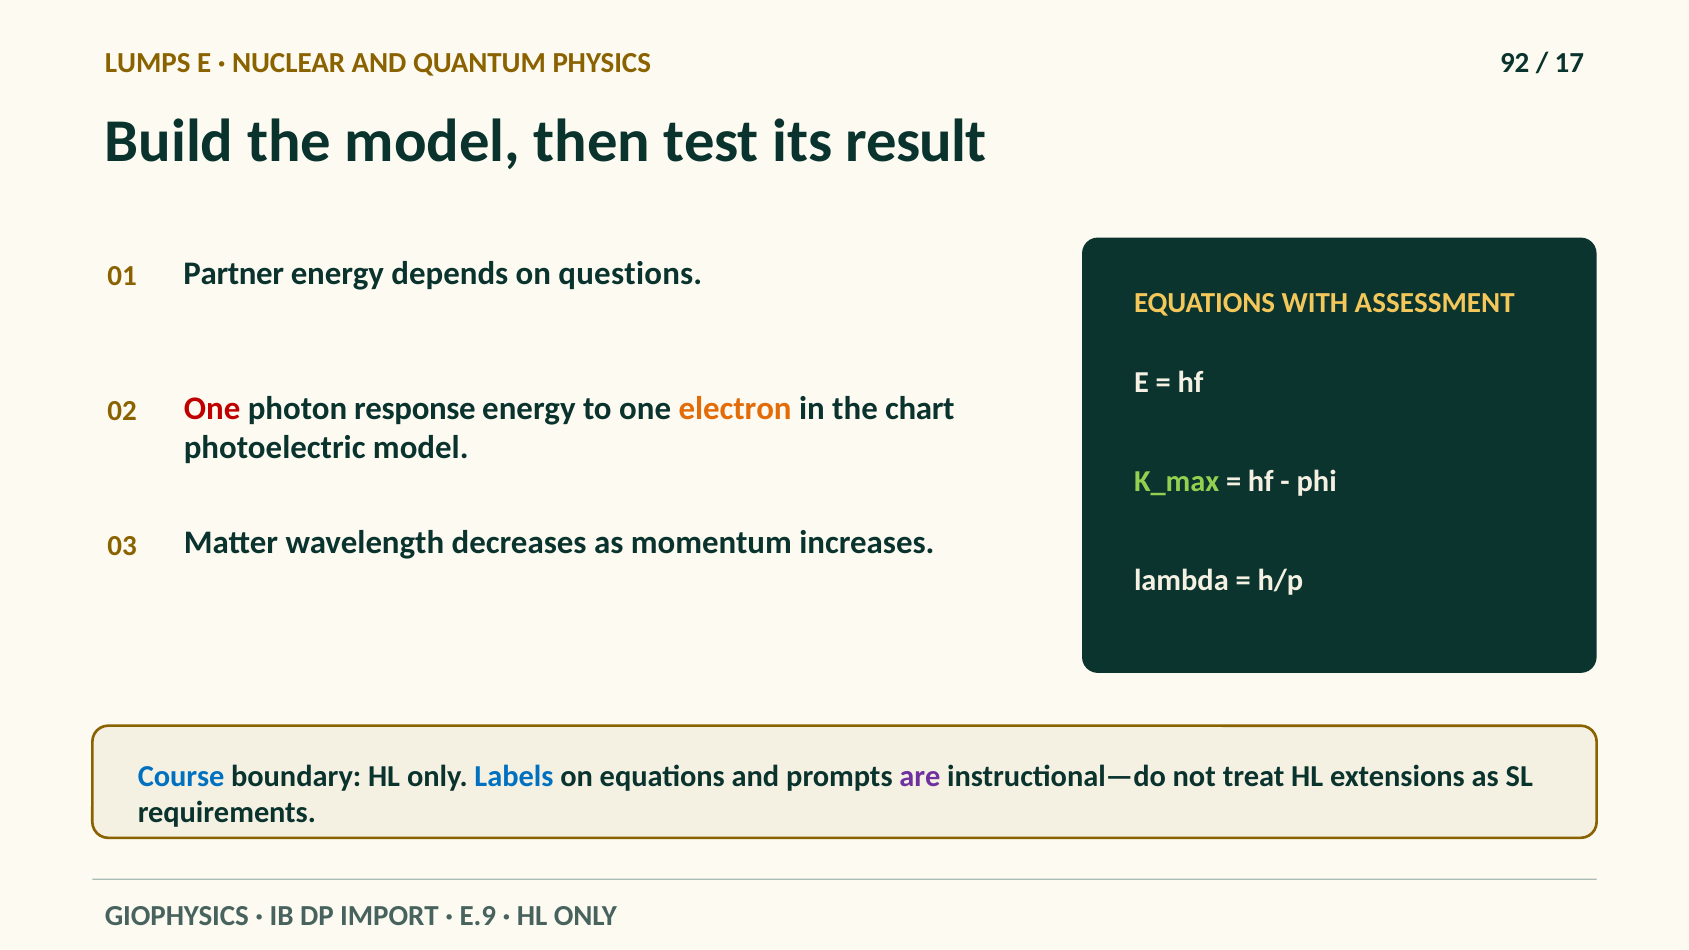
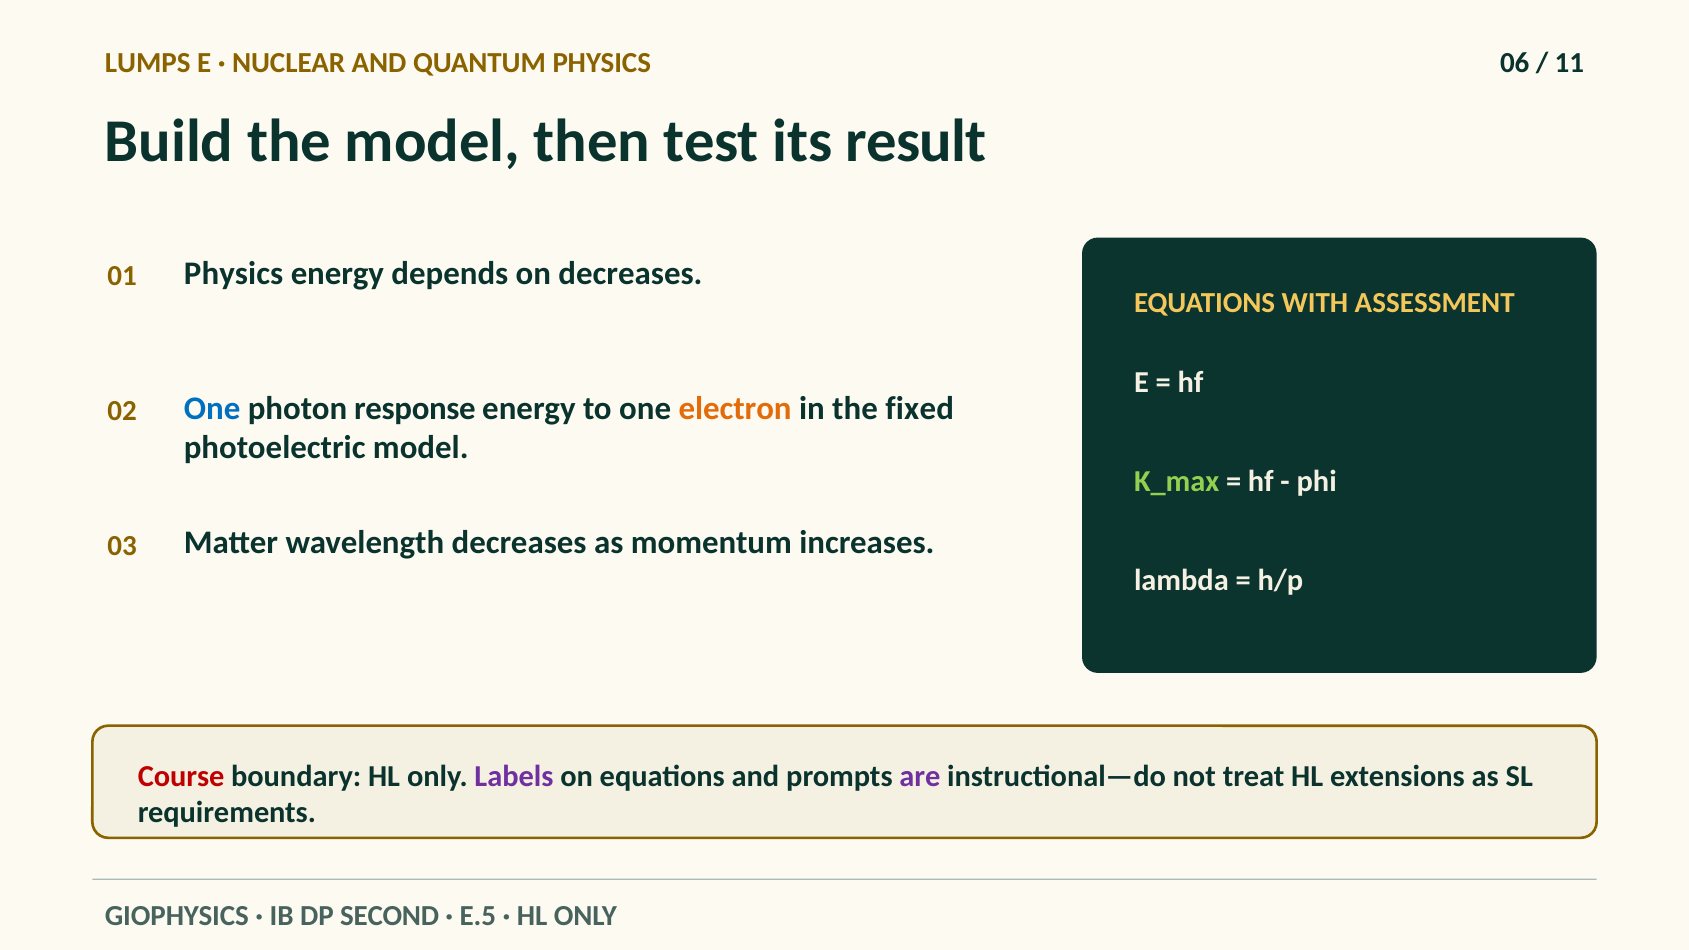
92: 92 -> 06
17: 17 -> 11
01 Partner: Partner -> Physics
on questions: questions -> decreases
One at (212, 408) colour: red -> blue
chart: chart -> fixed
Course colour: blue -> red
Labels colour: blue -> purple
IMPORT: IMPORT -> SECOND
E.9: E.9 -> E.5
